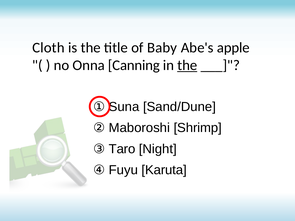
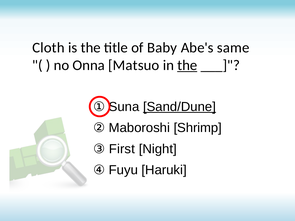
apple: apple -> same
Canning: Canning -> Matsuo
Sand/Dune underline: none -> present
Taro: Taro -> First
Karuta: Karuta -> Haruki
